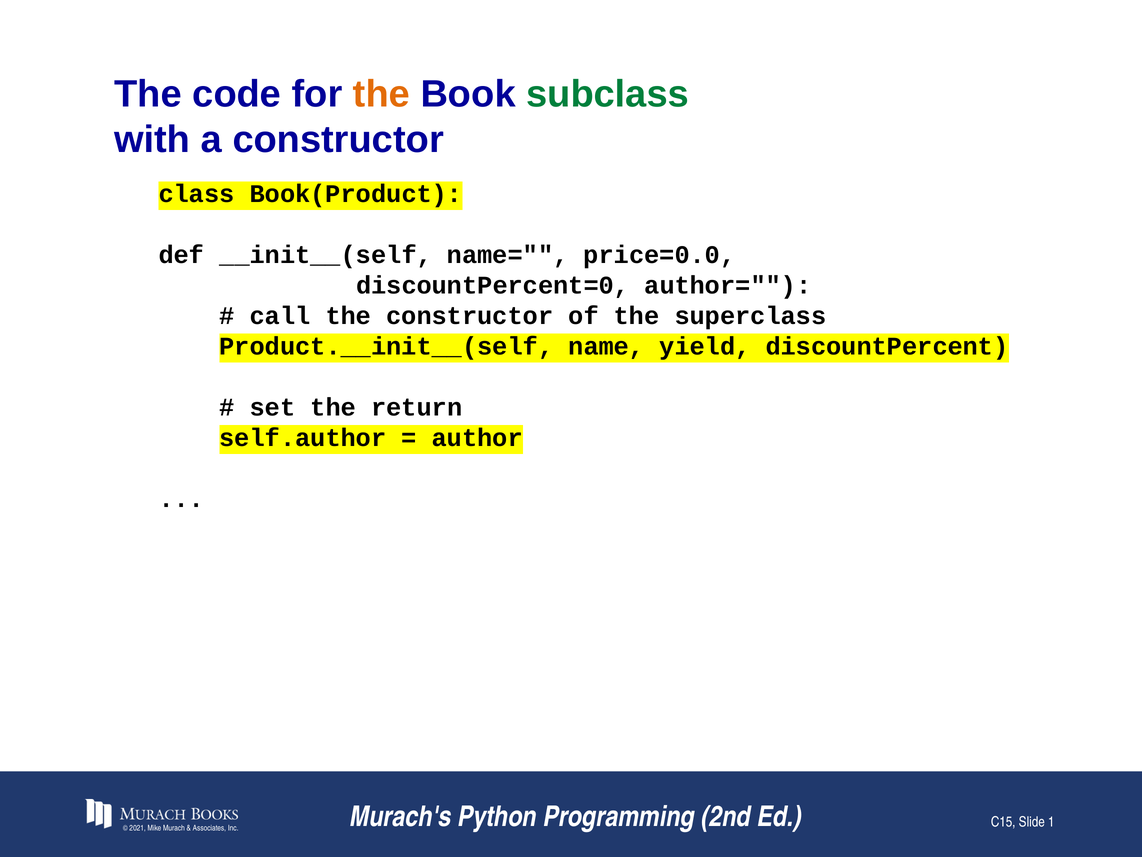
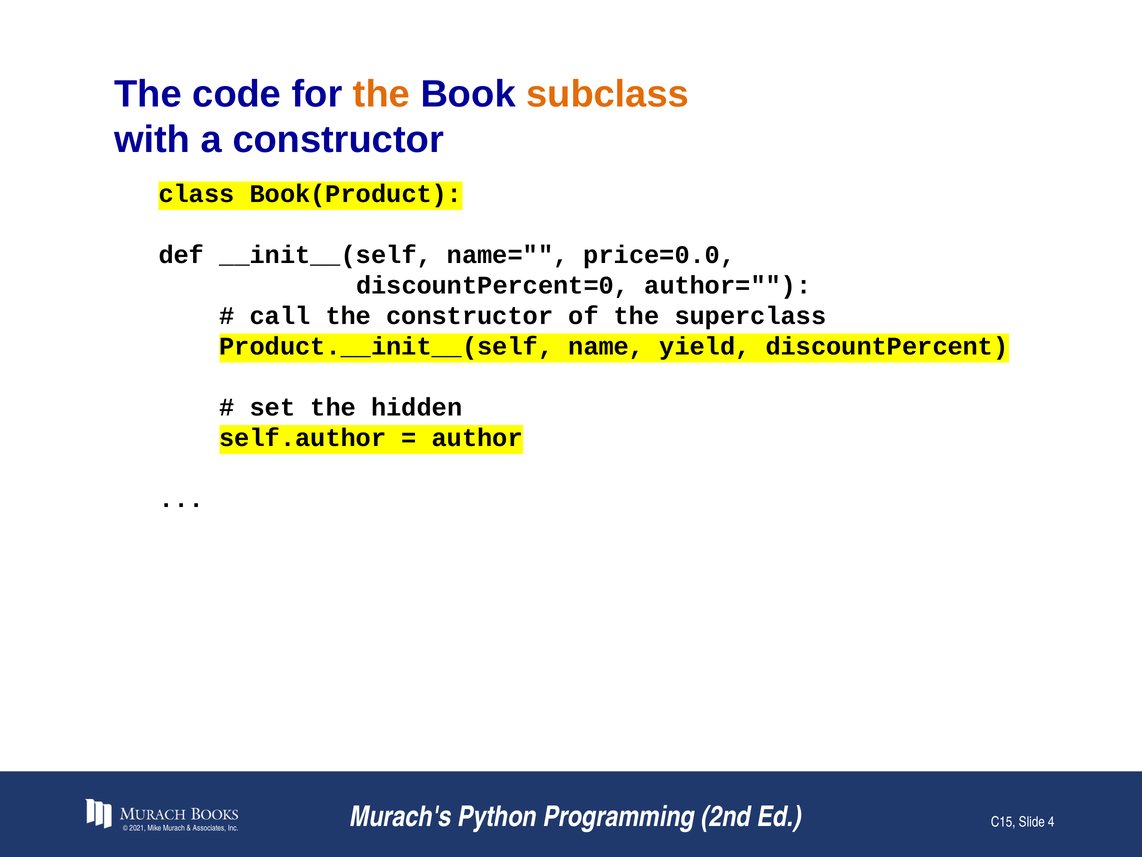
subclass colour: green -> orange
return: return -> hidden
1: 1 -> 4
